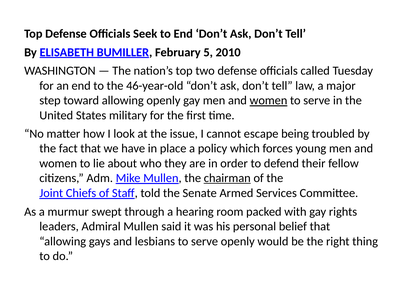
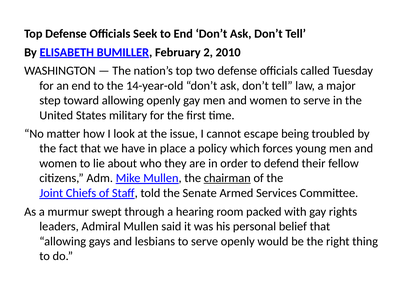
5: 5 -> 2
46-year-old: 46-year-old -> 14-year-old
women at (268, 100) underline: present -> none
